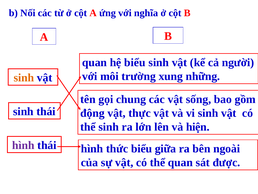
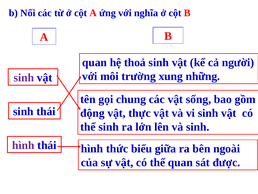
hệ biểu: biểu -> thoả
sinh at (24, 78) colour: orange -> purple
và hiện: hiện -> sinh
